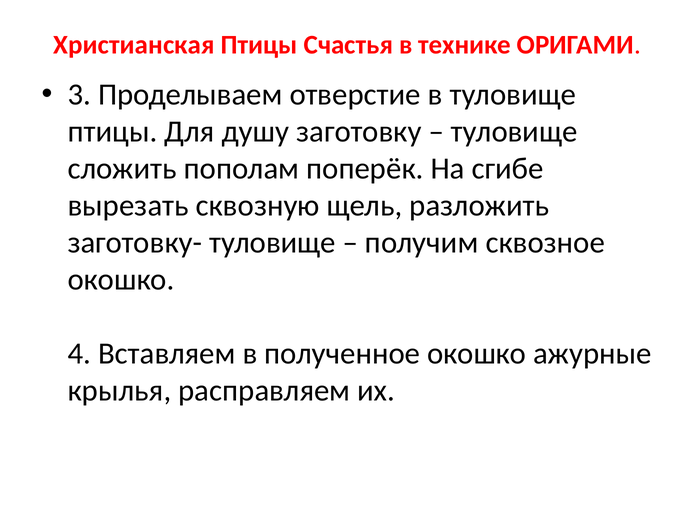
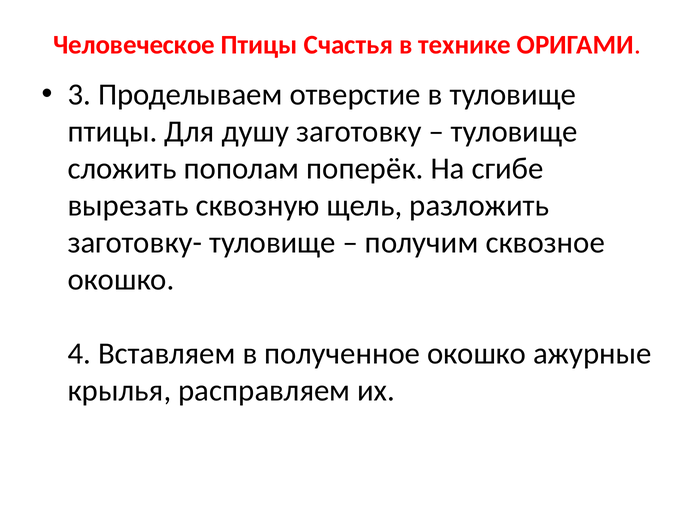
Христианская: Христианская -> Человеческое
